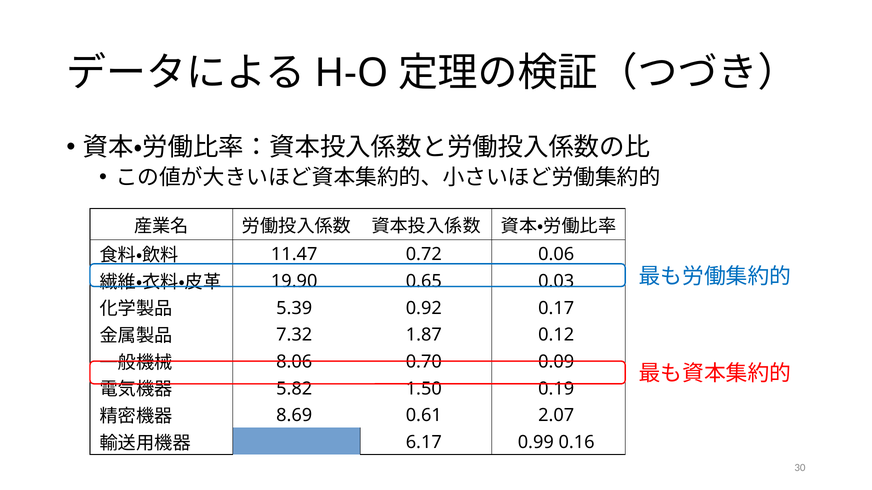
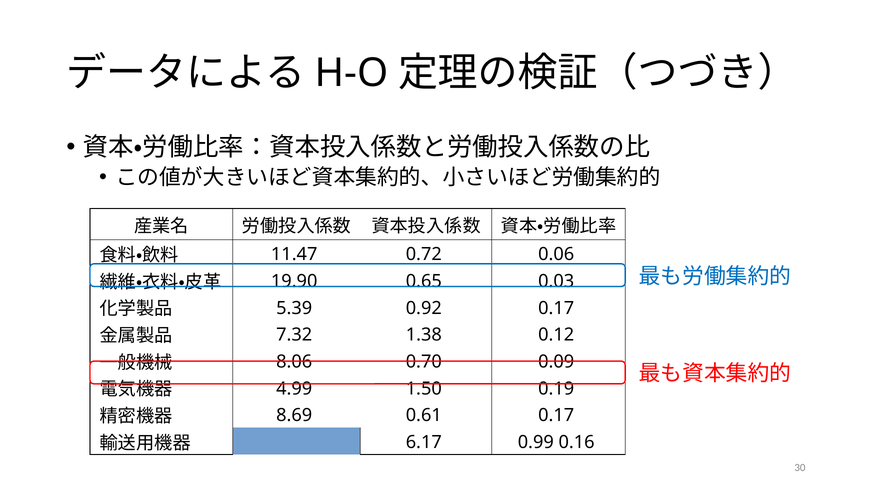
1.87: 1.87 -> 1.38
5.82: 5.82 -> 4.99
0.61 2.07: 2.07 -> 0.17
